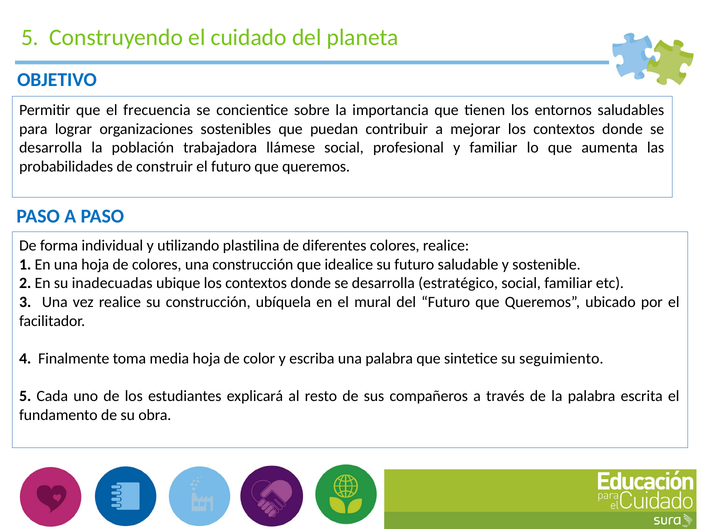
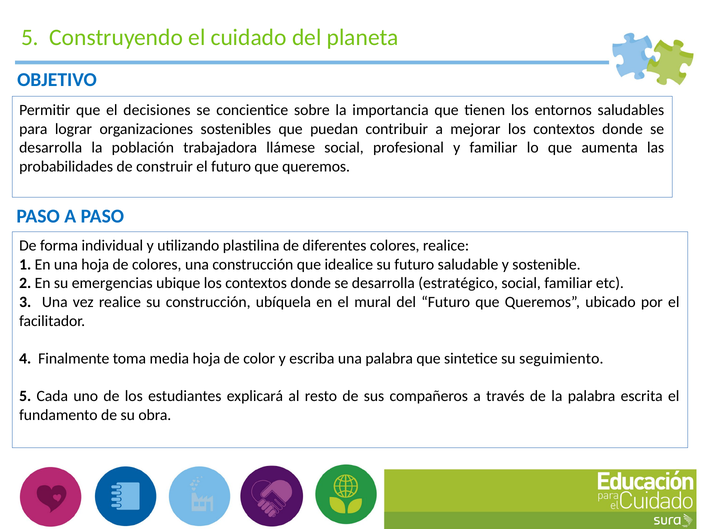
frecuencia: frecuencia -> decisiones
inadecuadas: inadecuadas -> emergencias
